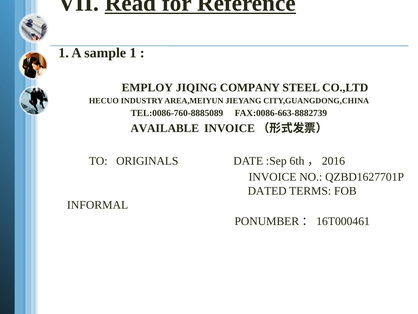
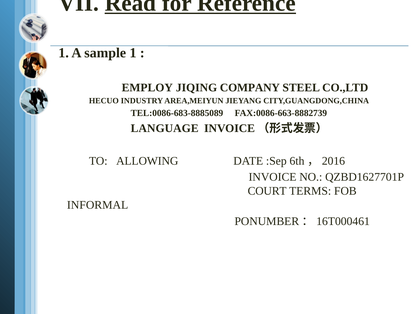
TEL:0086-760-8885089: TEL:0086-760-8885089 -> TEL:0086-683-8885089
AVAILABLE: AVAILABLE -> LANGUAGE
ORIGINALS: ORIGINALS -> ALLOWING
DATED: DATED -> COURT
